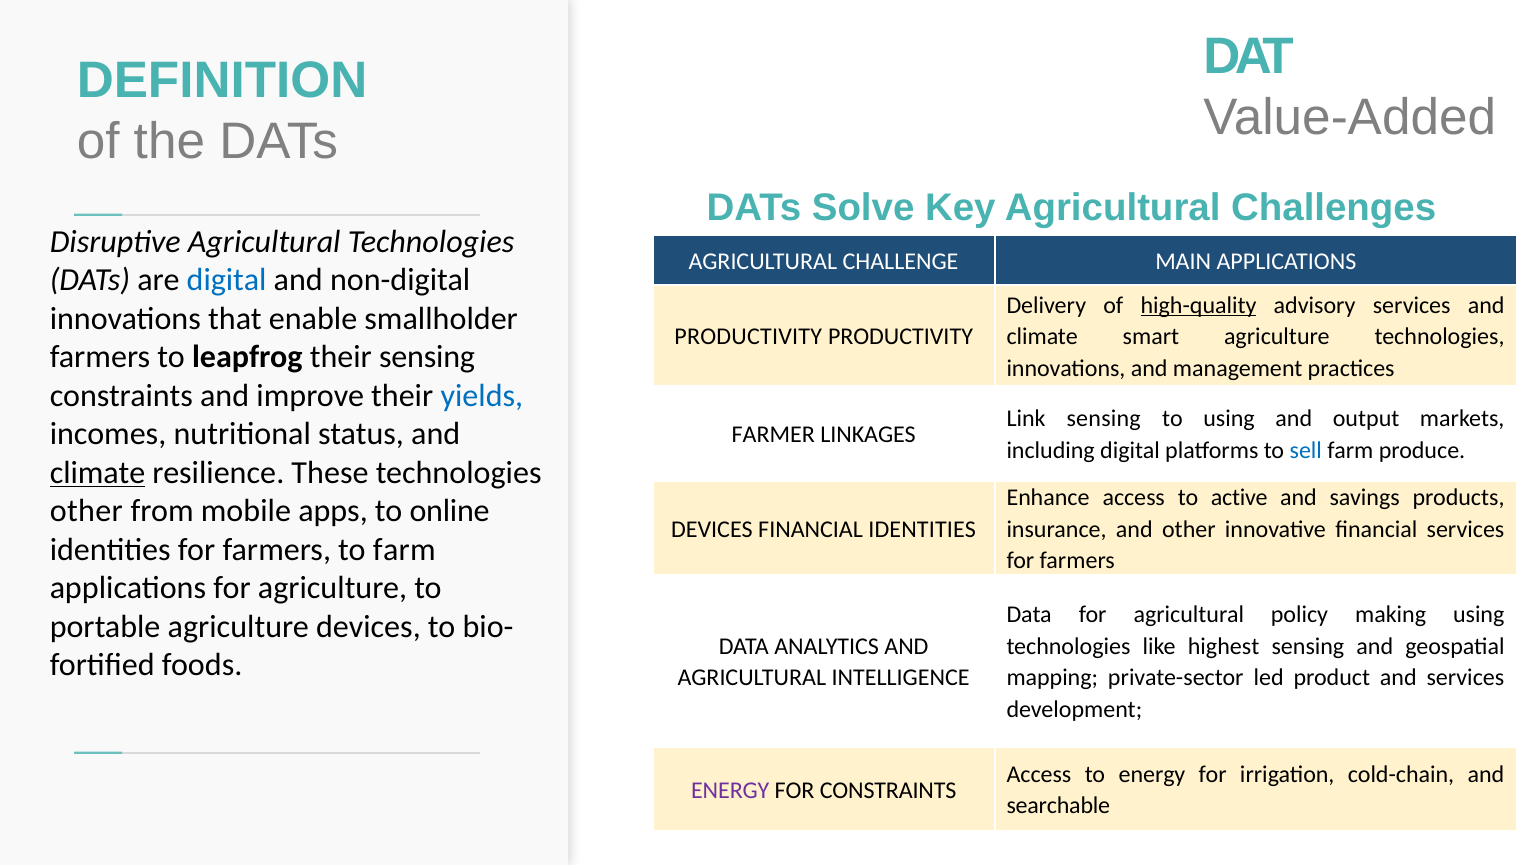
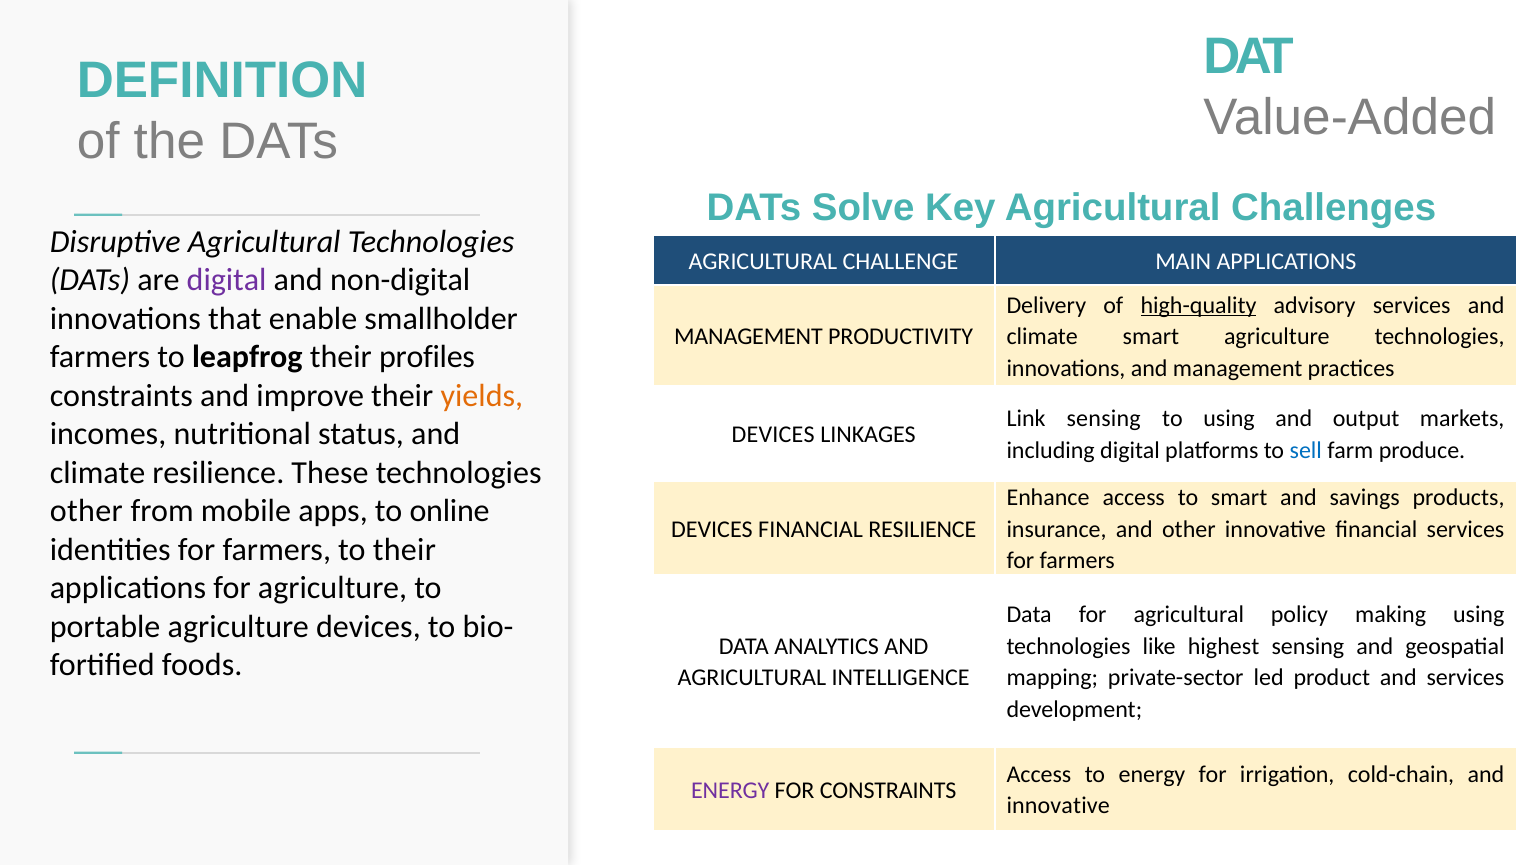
digital at (227, 280) colour: blue -> purple
PRODUCTIVITY at (748, 337): PRODUCTIVITY -> MANAGEMENT
their sensing: sensing -> profiles
yields colour: blue -> orange
FARMER at (773, 434): FARMER -> DEVICES
climate at (98, 473) underline: present -> none
to active: active -> smart
FINANCIAL IDENTITIES: IDENTITIES -> RESILIENCE
to farm: farm -> their
searchable at (1058, 806): searchable -> innovative
